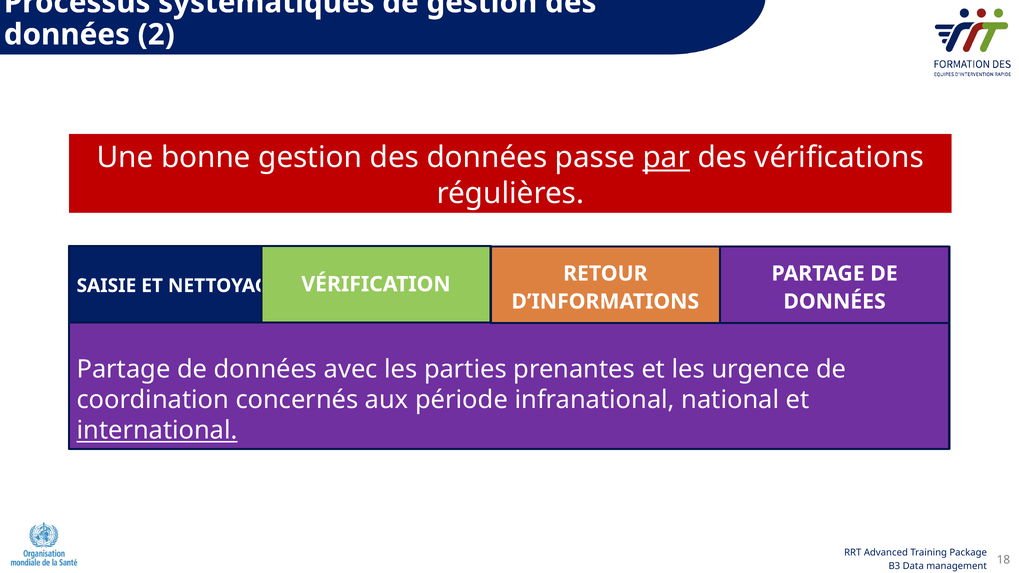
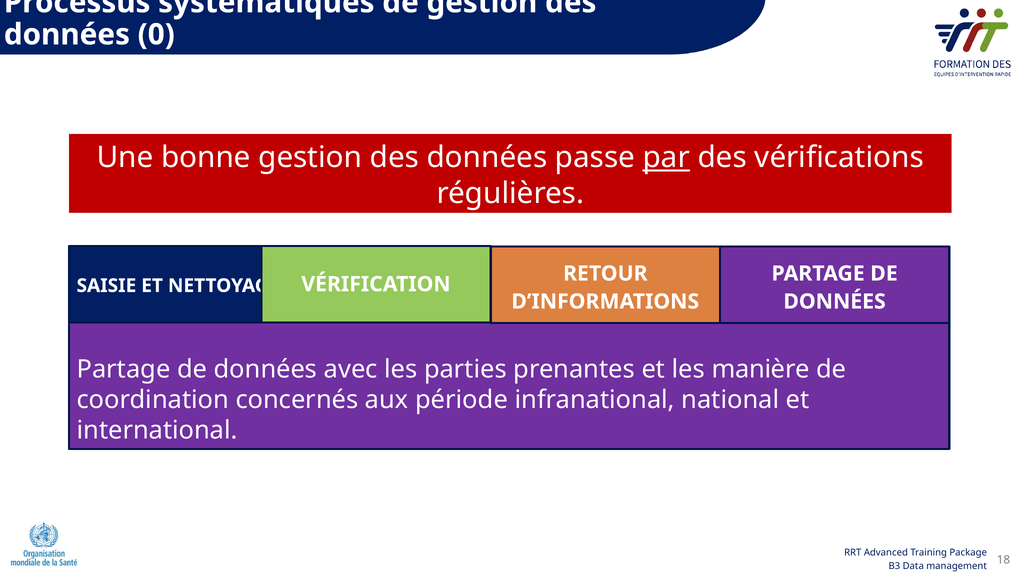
2: 2 -> 0
urgence: urgence -> manière
international underline: present -> none
